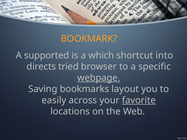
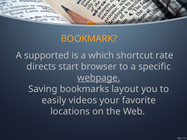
into: into -> rate
tried: tried -> start
across: across -> videos
favorite underline: present -> none
